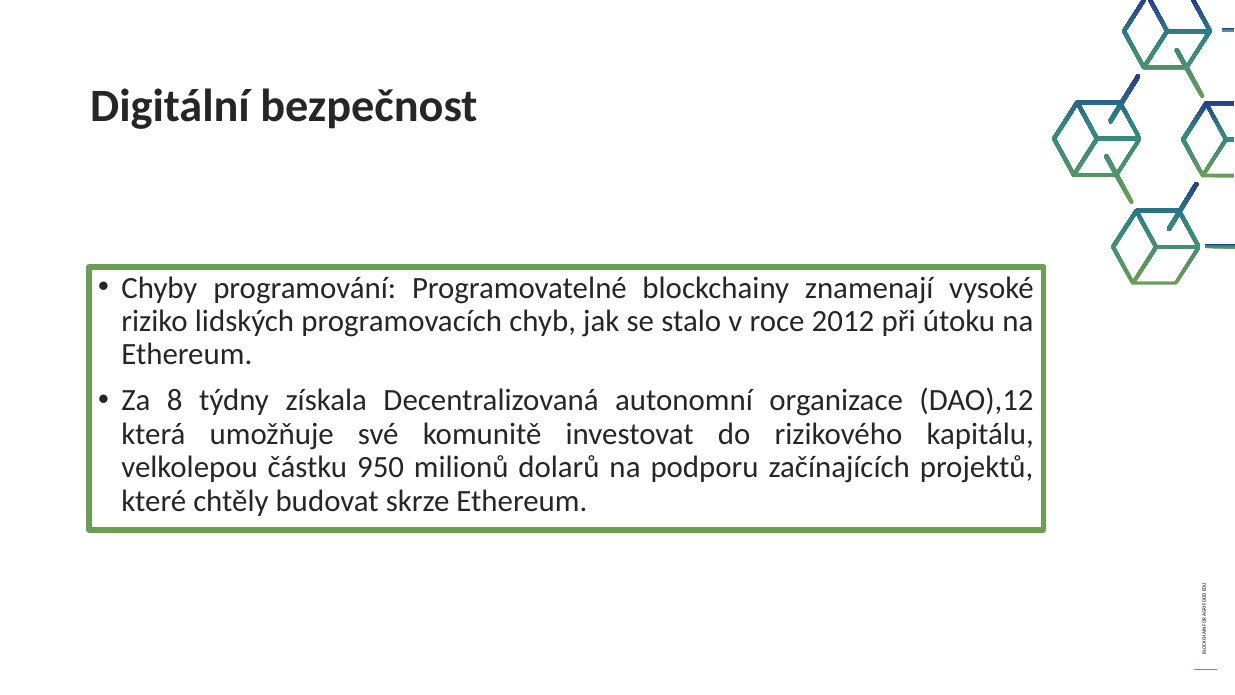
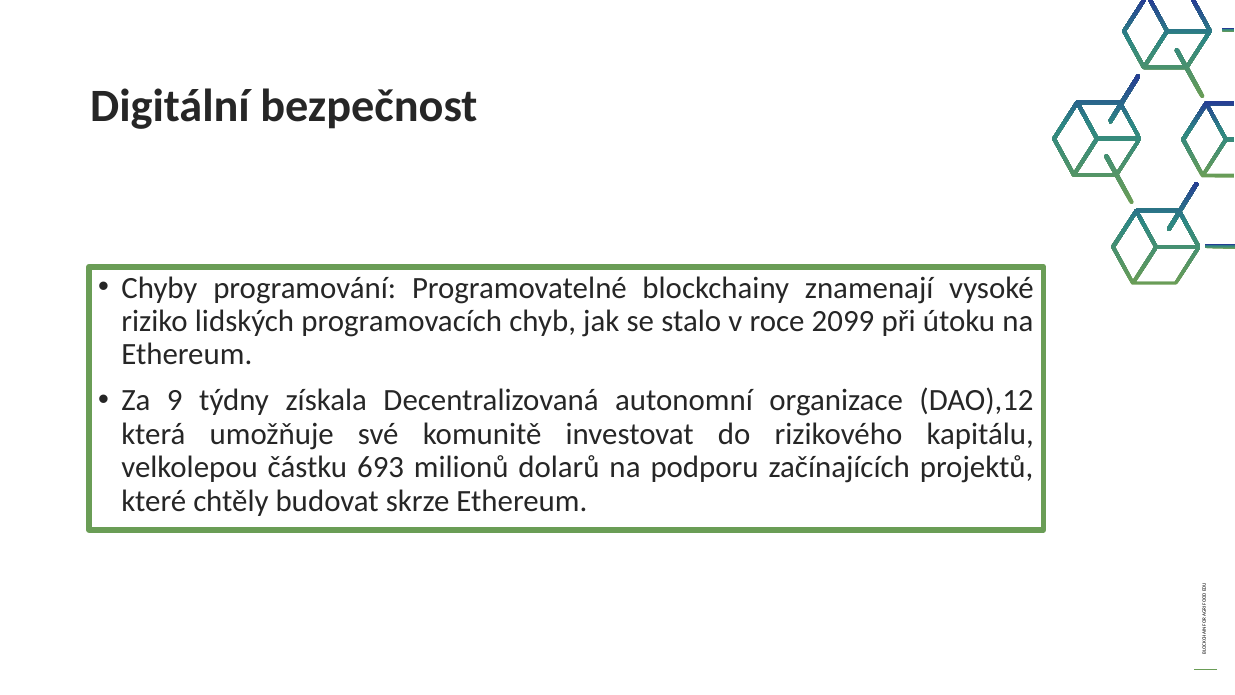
2012: 2012 -> 2099
8: 8 -> 9
950: 950 -> 693
